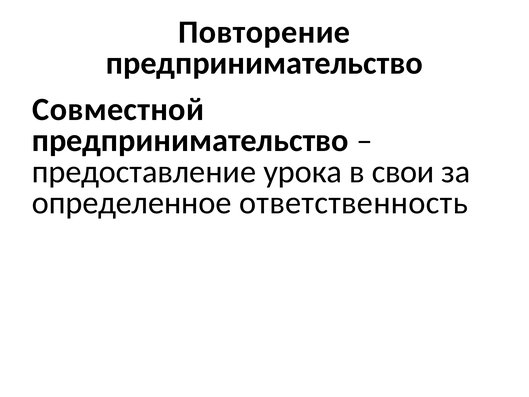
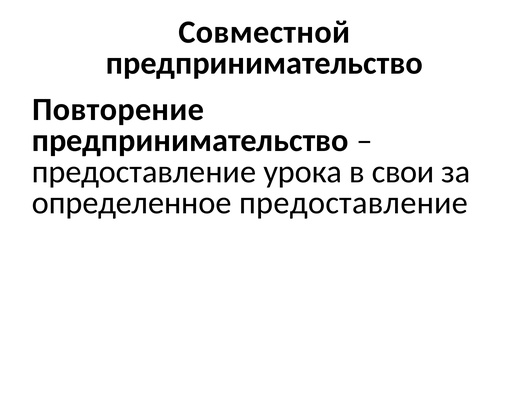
Повторение: Повторение -> Совместной
Совместной: Совместной -> Повторение
определенное ответственность: ответственность -> предоставление
